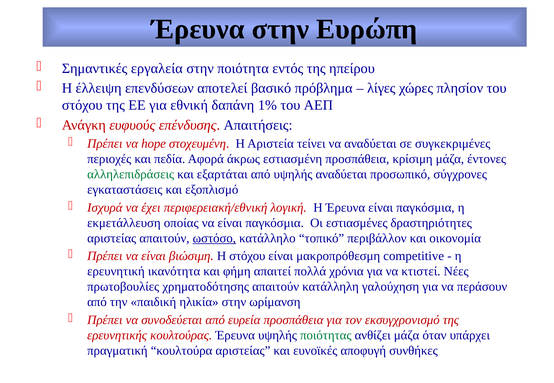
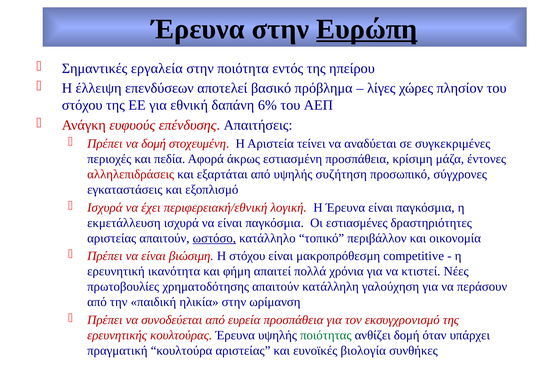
Ευρώπη underline: none -> present
1%: 1% -> 6%
να hope: hope -> δομή
αλληλεπιδράσεις colour: green -> red
υψηλής αναδύεται: αναδύεται -> συζήτηση
εκμετάλλευση οποίας: οποίας -> ισχυρά
ανθίζει μάζα: μάζα -> δομή
αποφυγή: αποφυγή -> βιολογία
